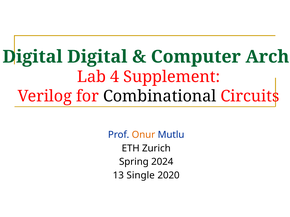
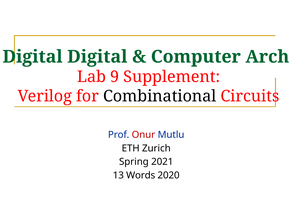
4: 4 -> 9
Onur colour: orange -> red
2024: 2024 -> 2021
Single: Single -> Words
